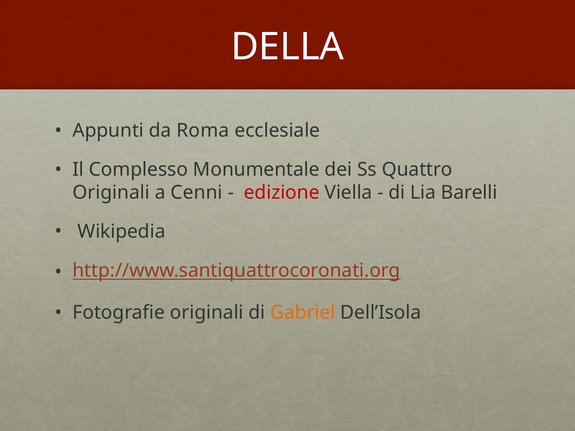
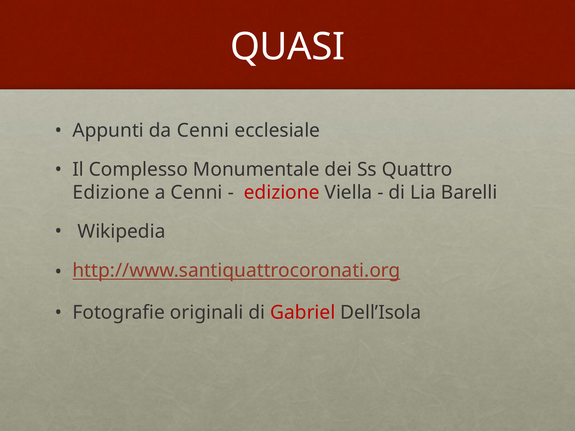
DELLA: DELLA -> QUASI
da Roma: Roma -> Cenni
Originali at (111, 193): Originali -> Edizione
Gabriel colour: orange -> red
